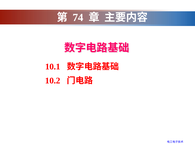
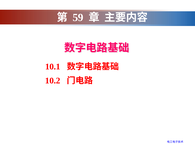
74: 74 -> 59
